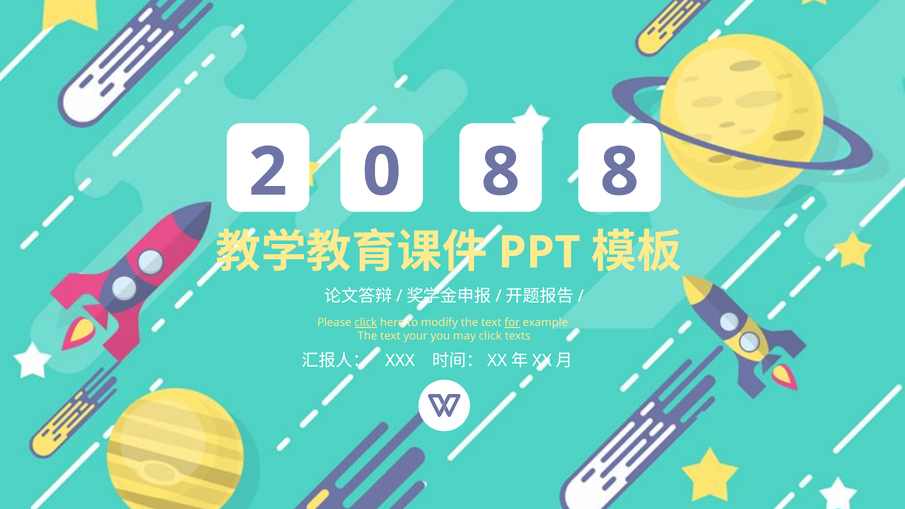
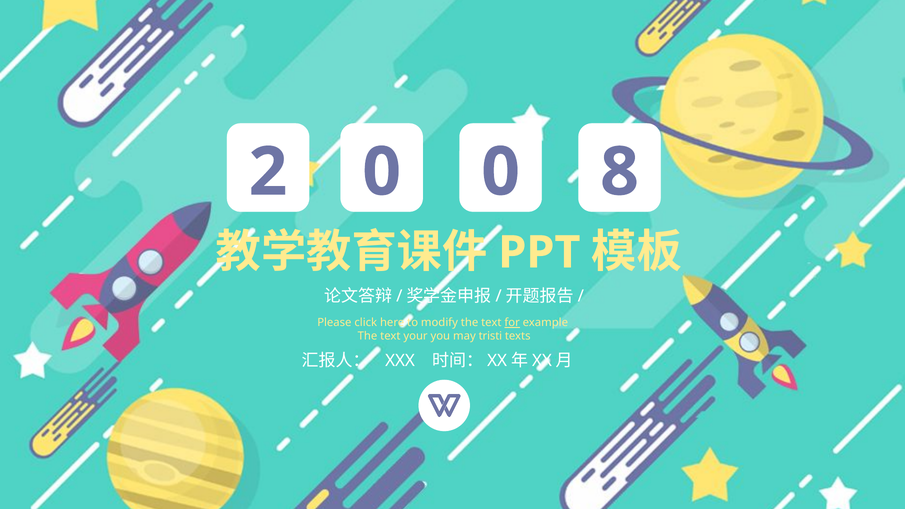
0 8: 8 -> 0
click at (366, 323) underline: present -> none
may click: click -> tristi
